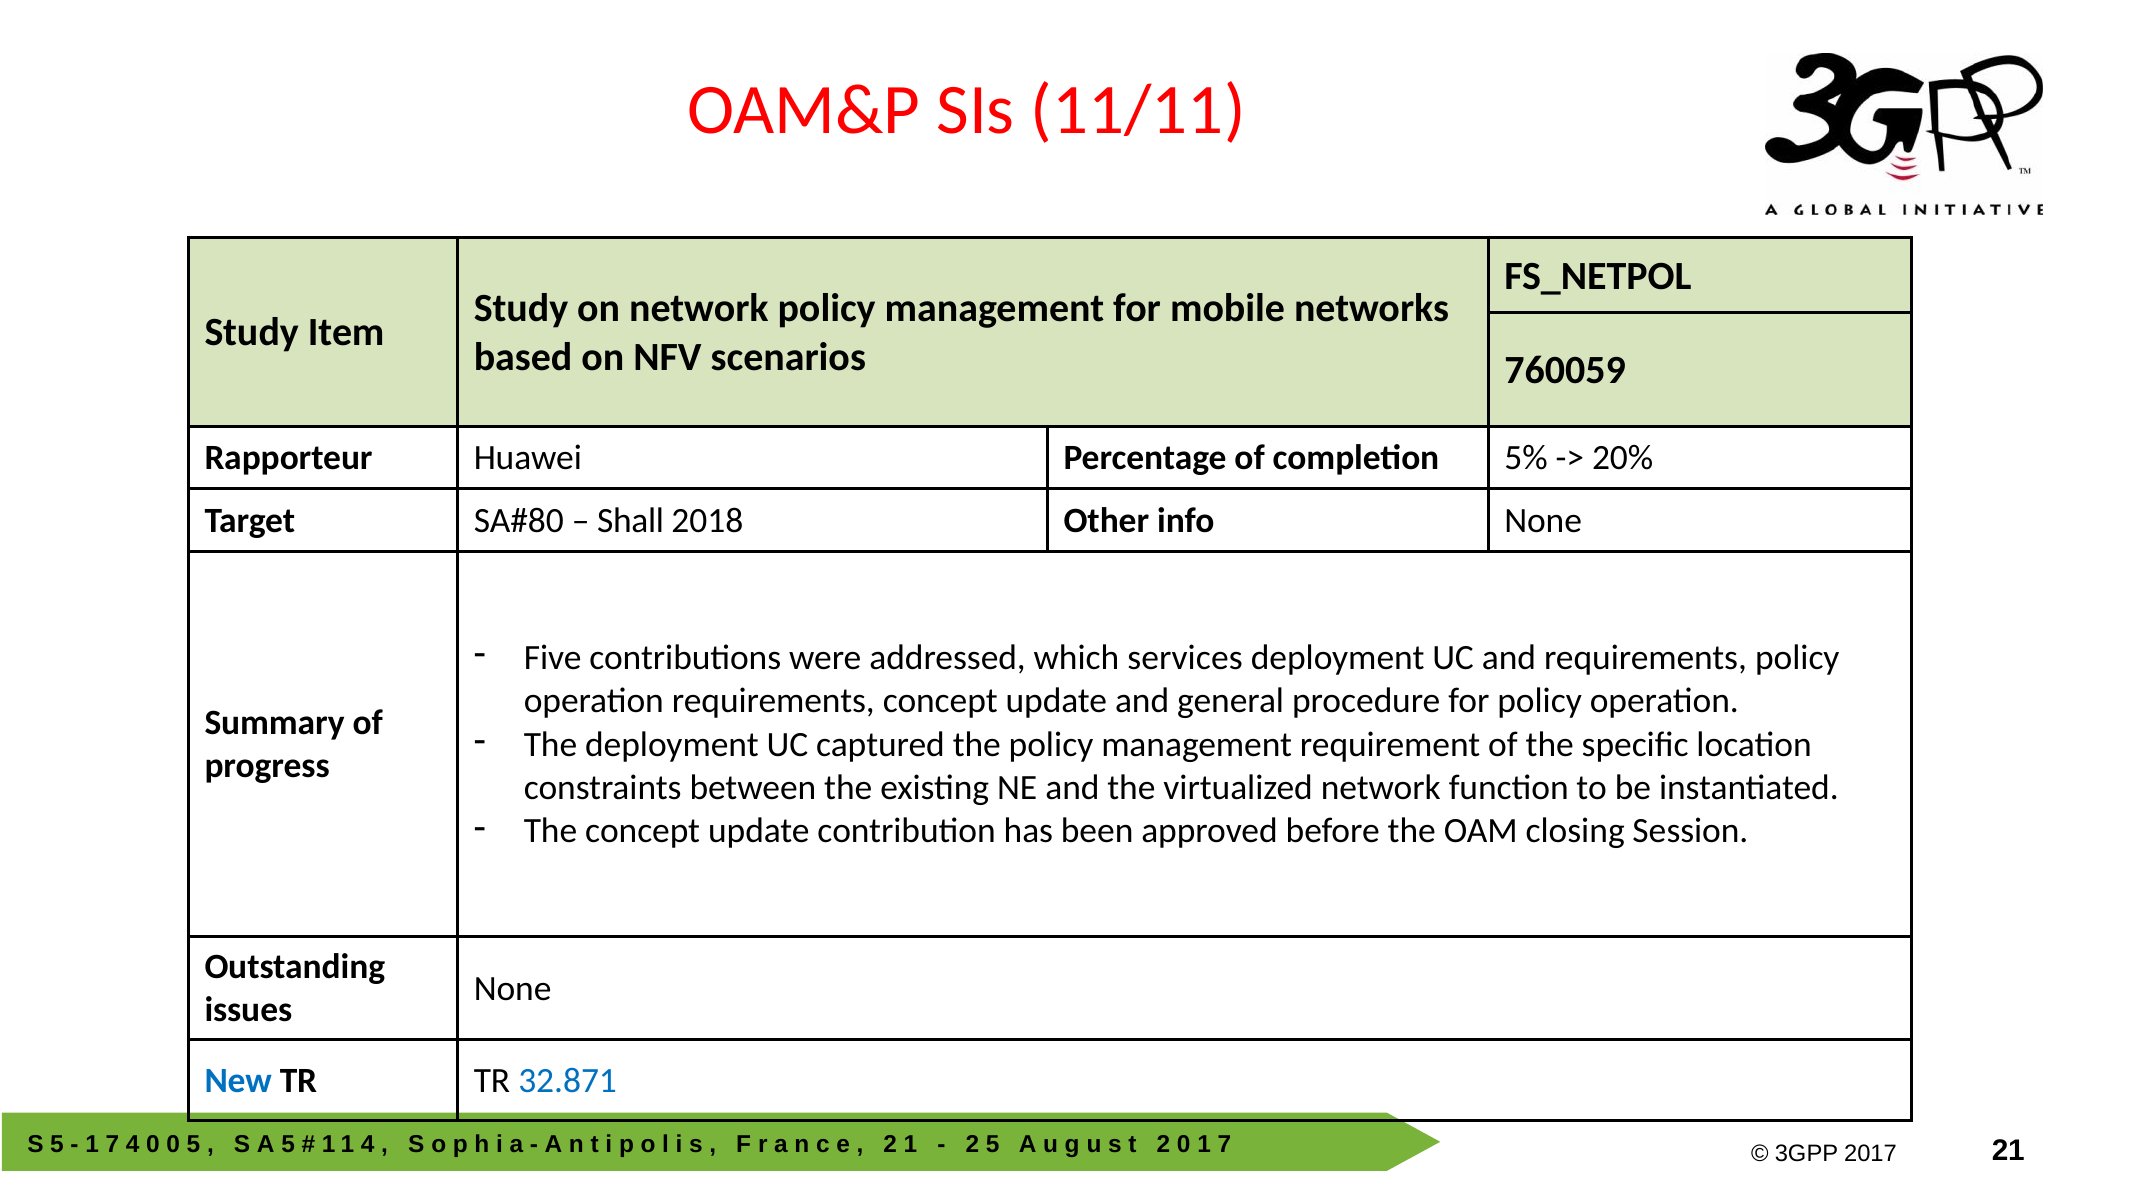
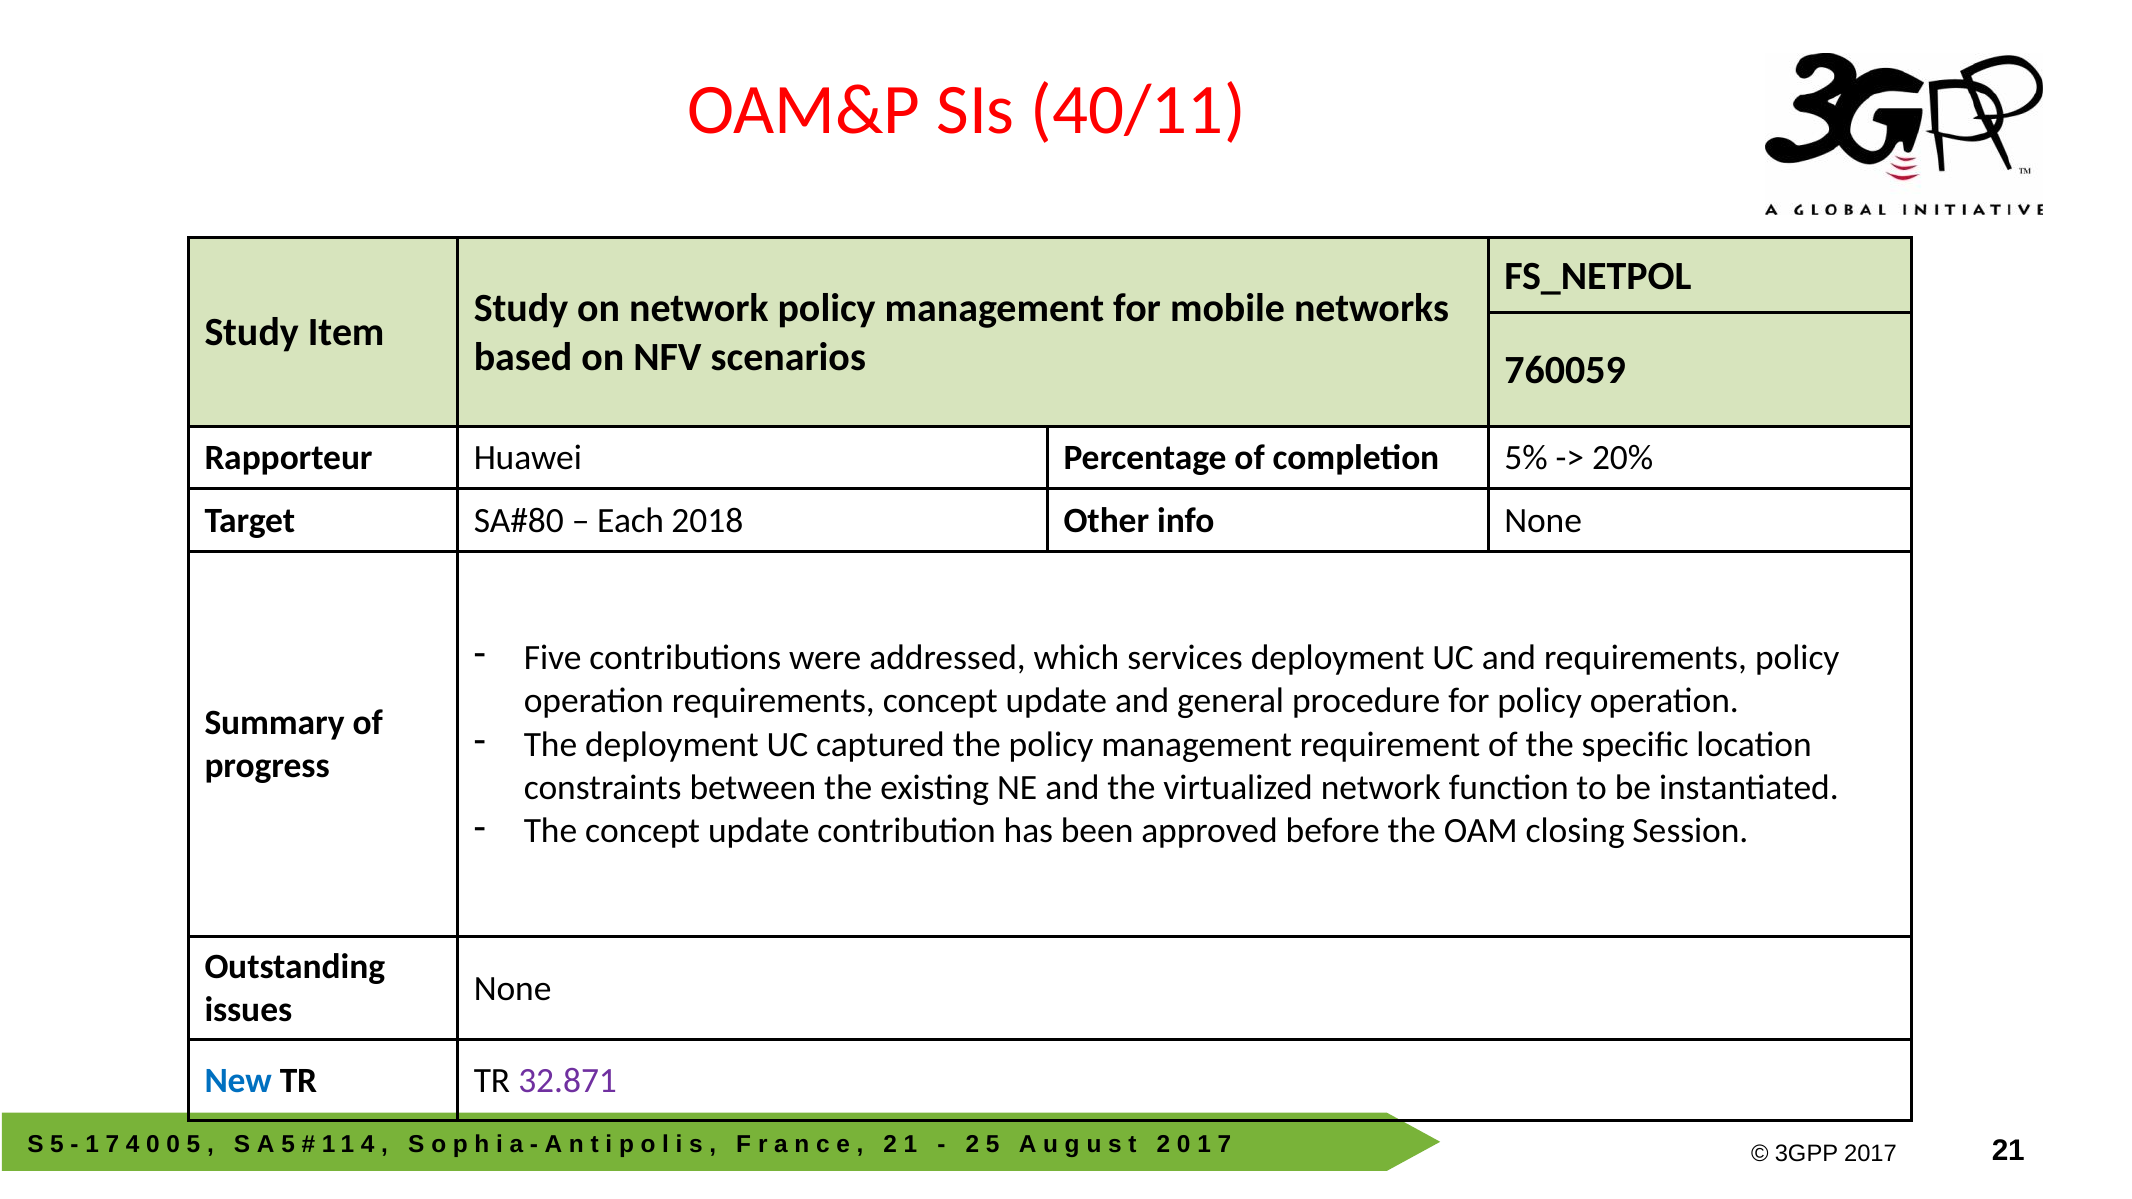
11/11: 11/11 -> 40/11
Shall: Shall -> Each
32.871 colour: blue -> purple
